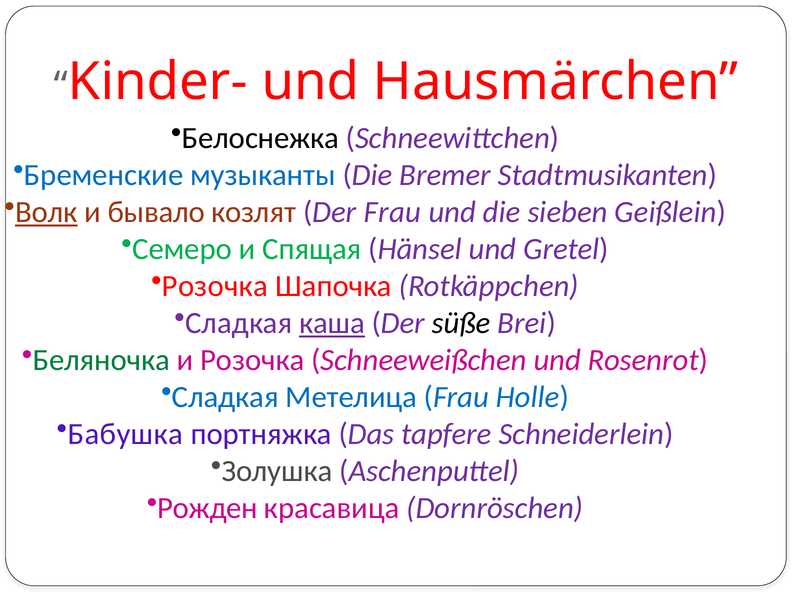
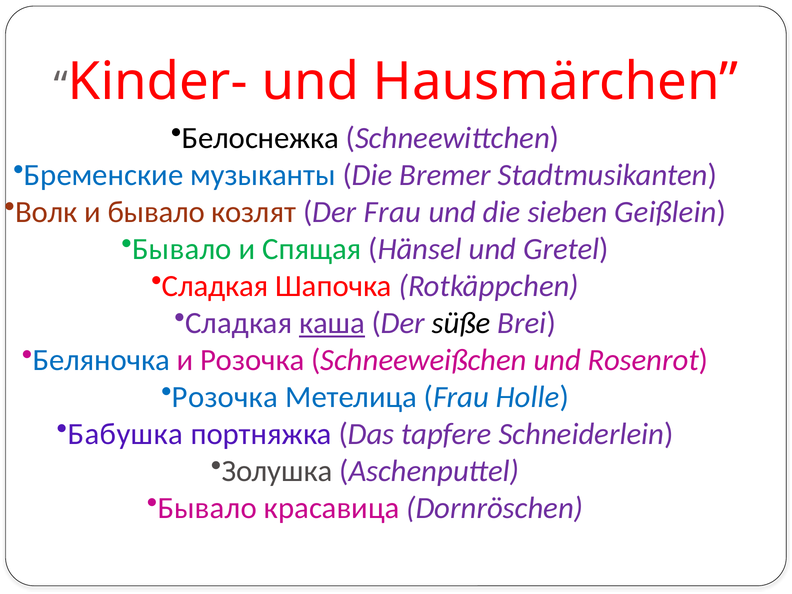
Волк underline: present -> none
Семеро at (182, 249): Семеро -> Бывало
Розочка at (215, 286): Розочка -> Сладкая
Беляночка colour: green -> blue
Сладкая at (225, 397): Сладкая -> Розочка
Рожден at (207, 508): Рожден -> Бывало
